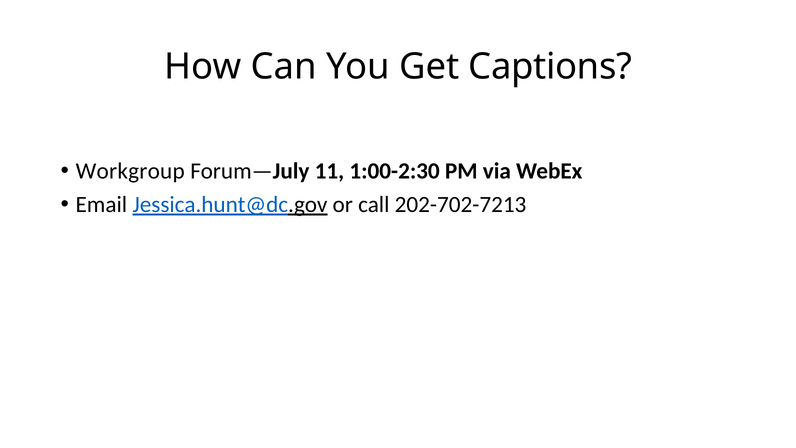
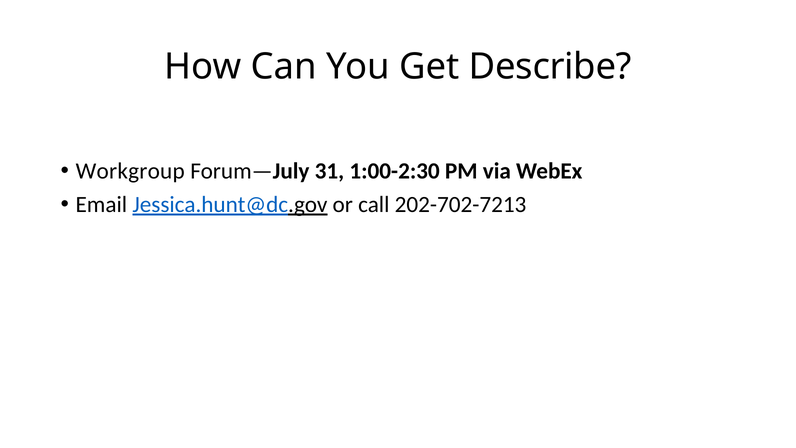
Captions: Captions -> Describe
11: 11 -> 31
